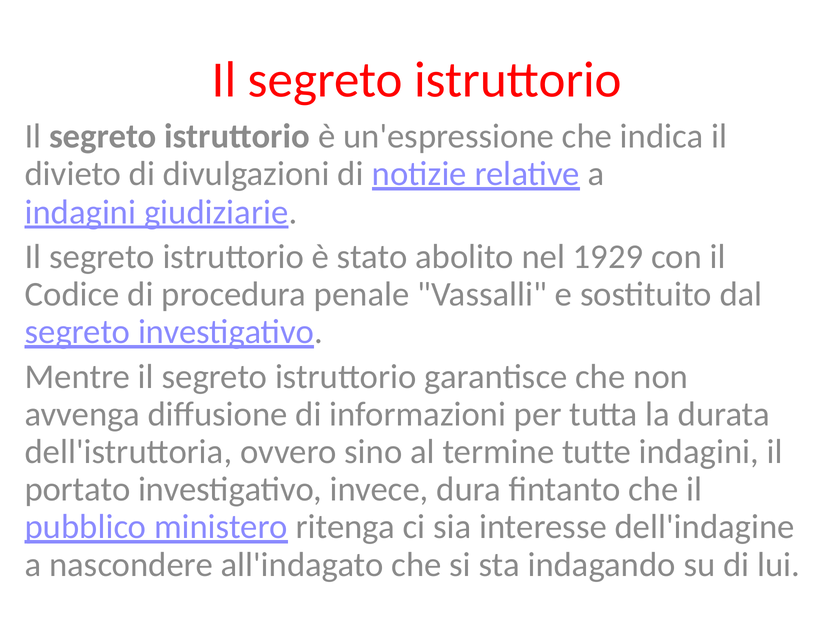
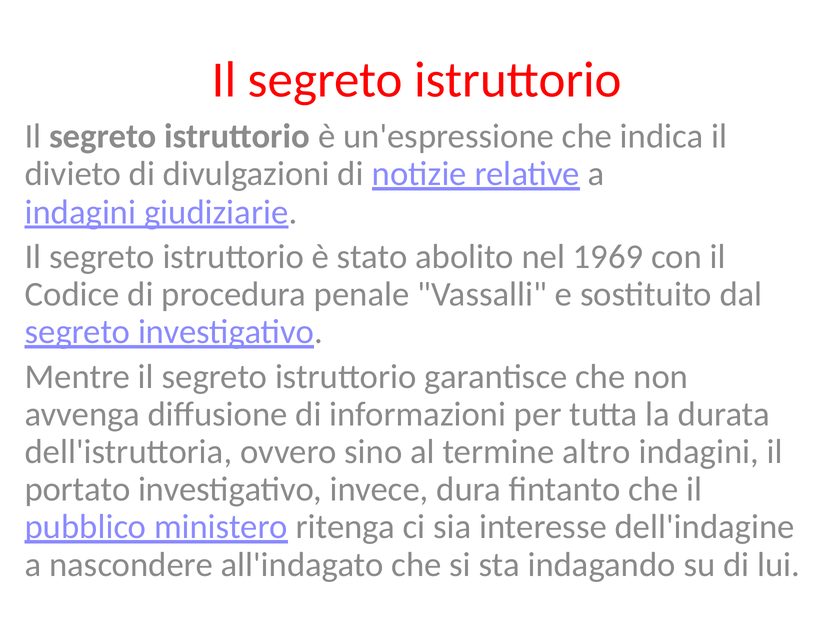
1929: 1929 -> 1969
tutte: tutte -> altro
